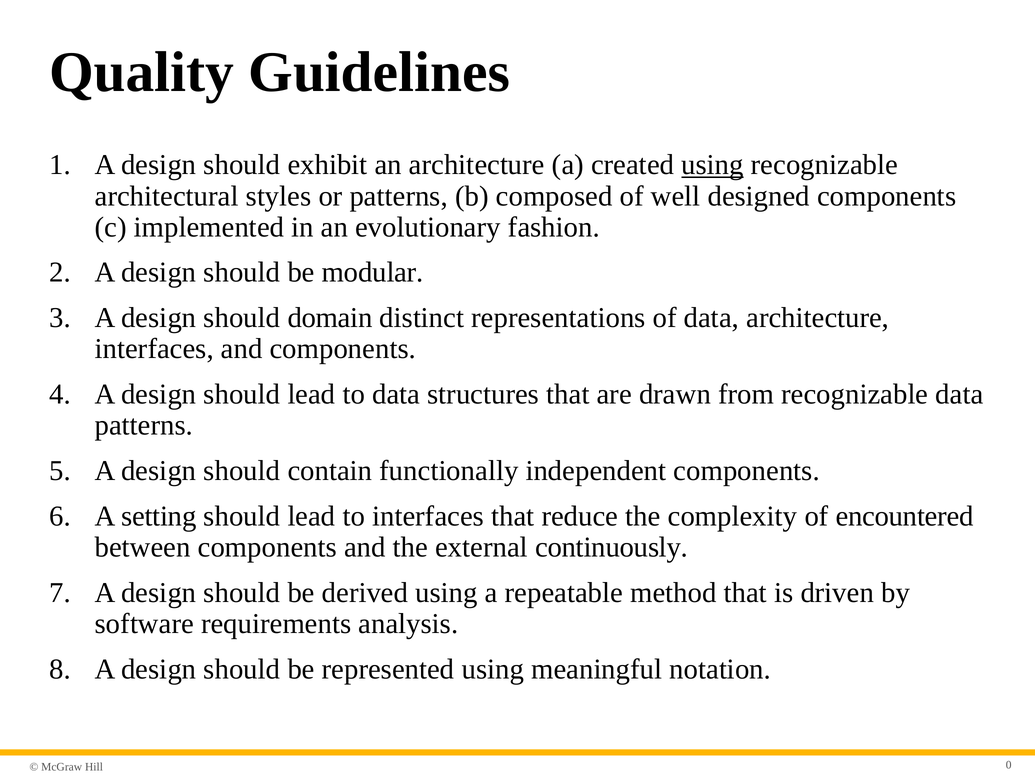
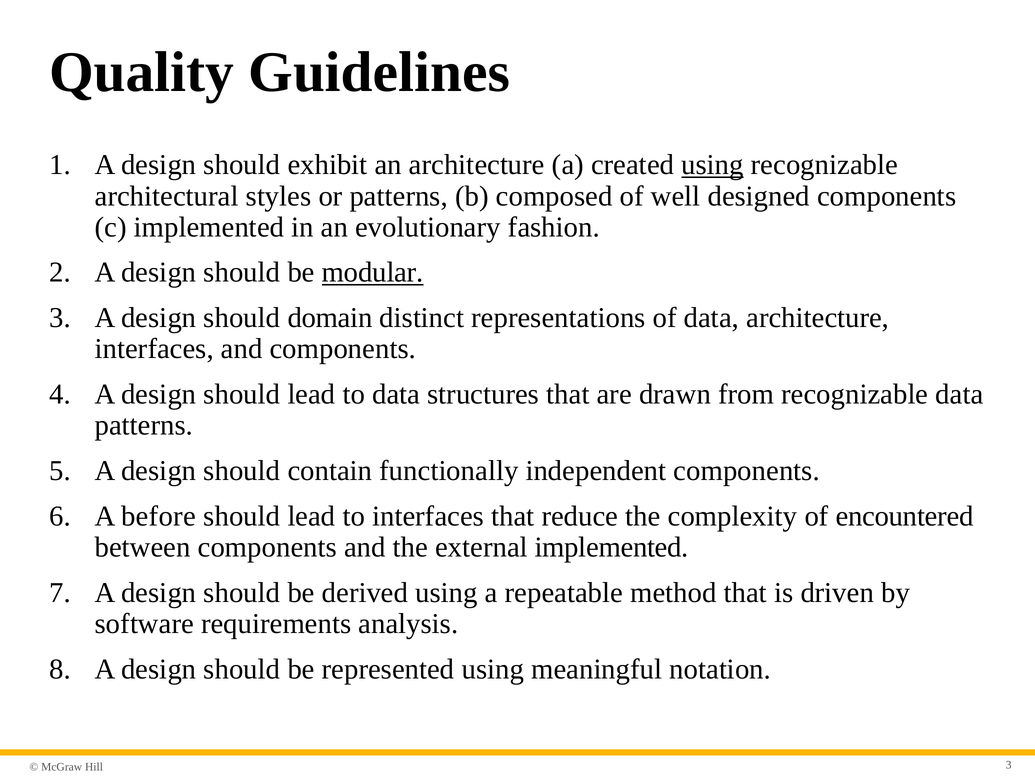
modular underline: none -> present
setting: setting -> before
external continuously: continuously -> implemented
0 at (1009, 765): 0 -> 3
